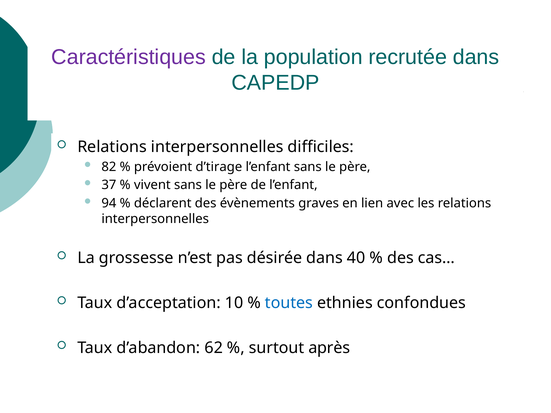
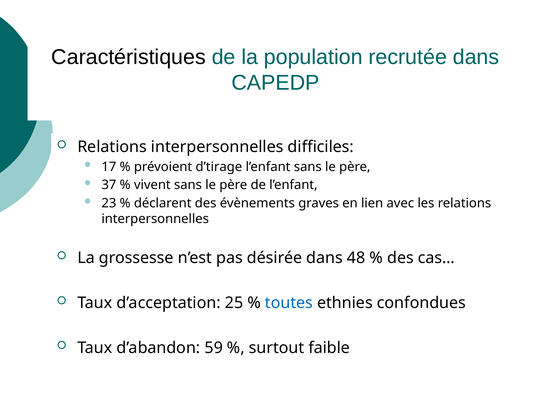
Caractéristiques colour: purple -> black
82: 82 -> 17
94: 94 -> 23
40: 40 -> 48
10: 10 -> 25
62: 62 -> 59
après: après -> faible
